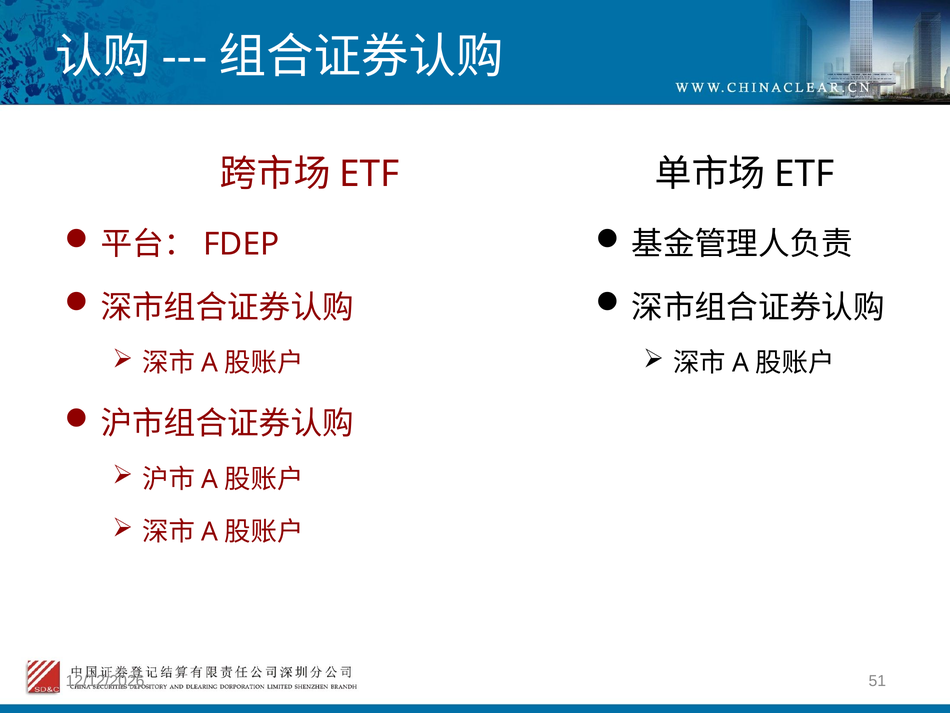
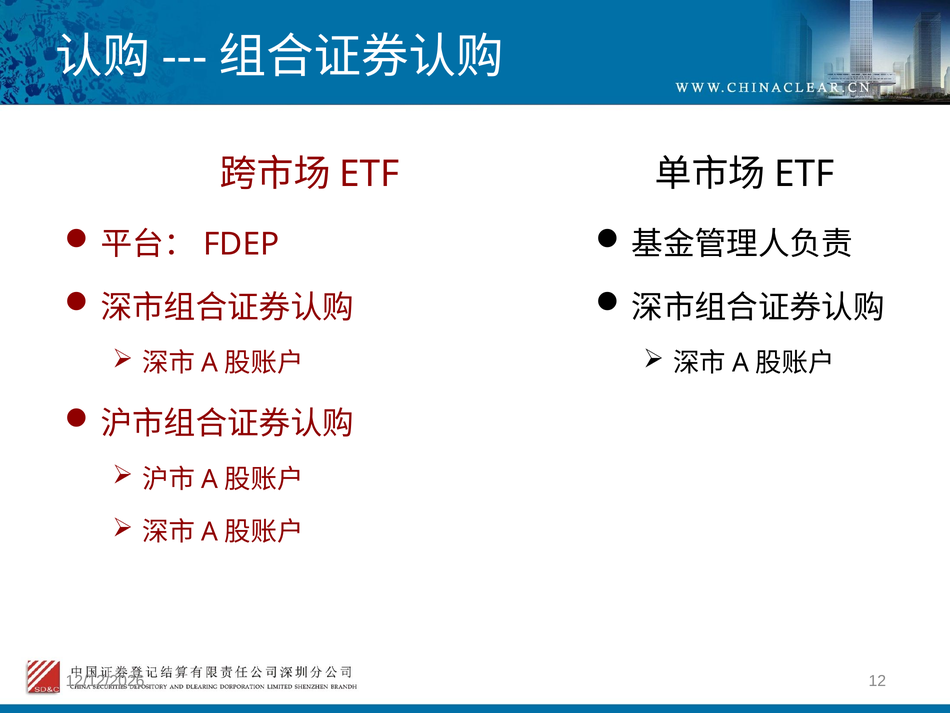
51: 51 -> 12
